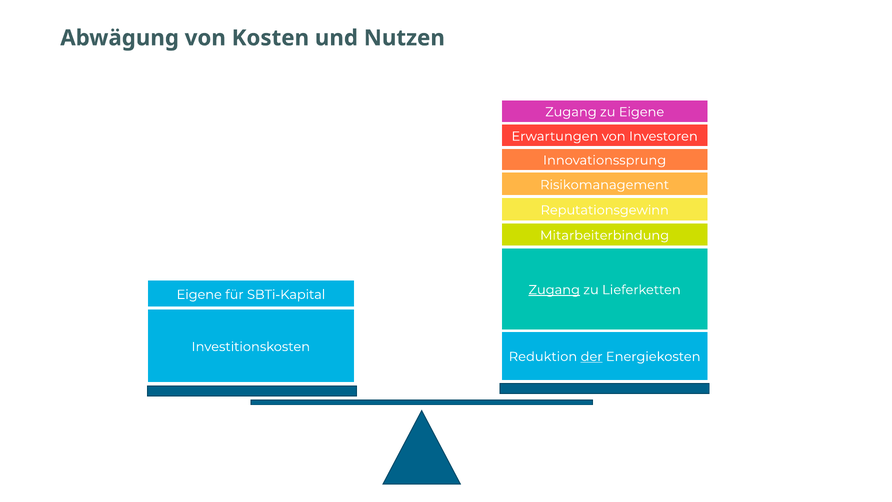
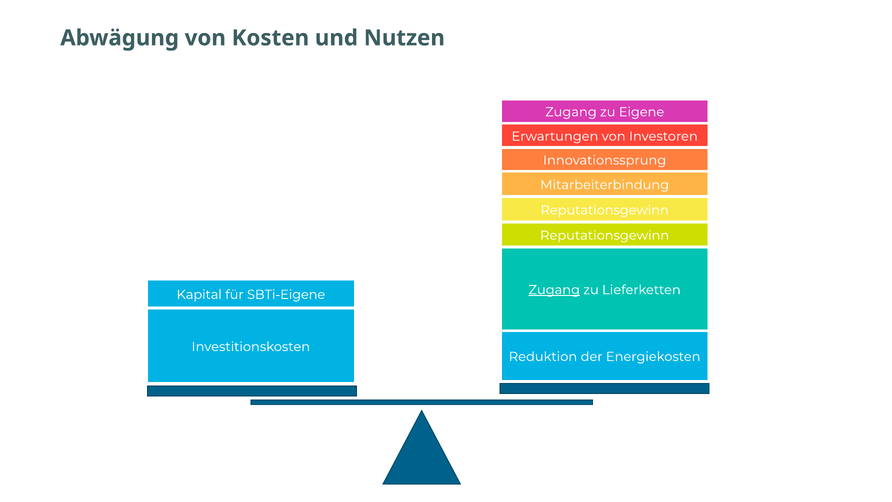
Risikomanagement: Risikomanagement -> Mitarbeiterbindung
Mitarbeiterbindung at (605, 235): Mitarbeiterbindung -> Reputationsgewinn
Eigene at (199, 294): Eigene -> Kapital
SBTi-Kapital: SBTi-Kapital -> SBTi-Eigene
der underline: present -> none
